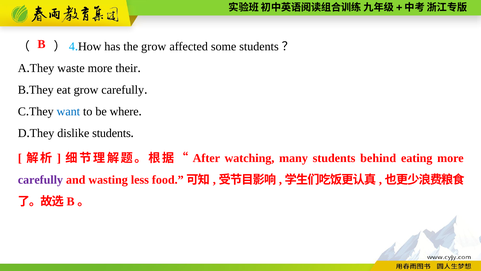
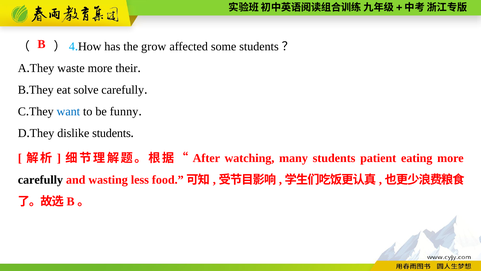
eat grow: grow -> solve
where: where -> funny
behind: behind -> patient
carefully at (40, 180) colour: purple -> black
